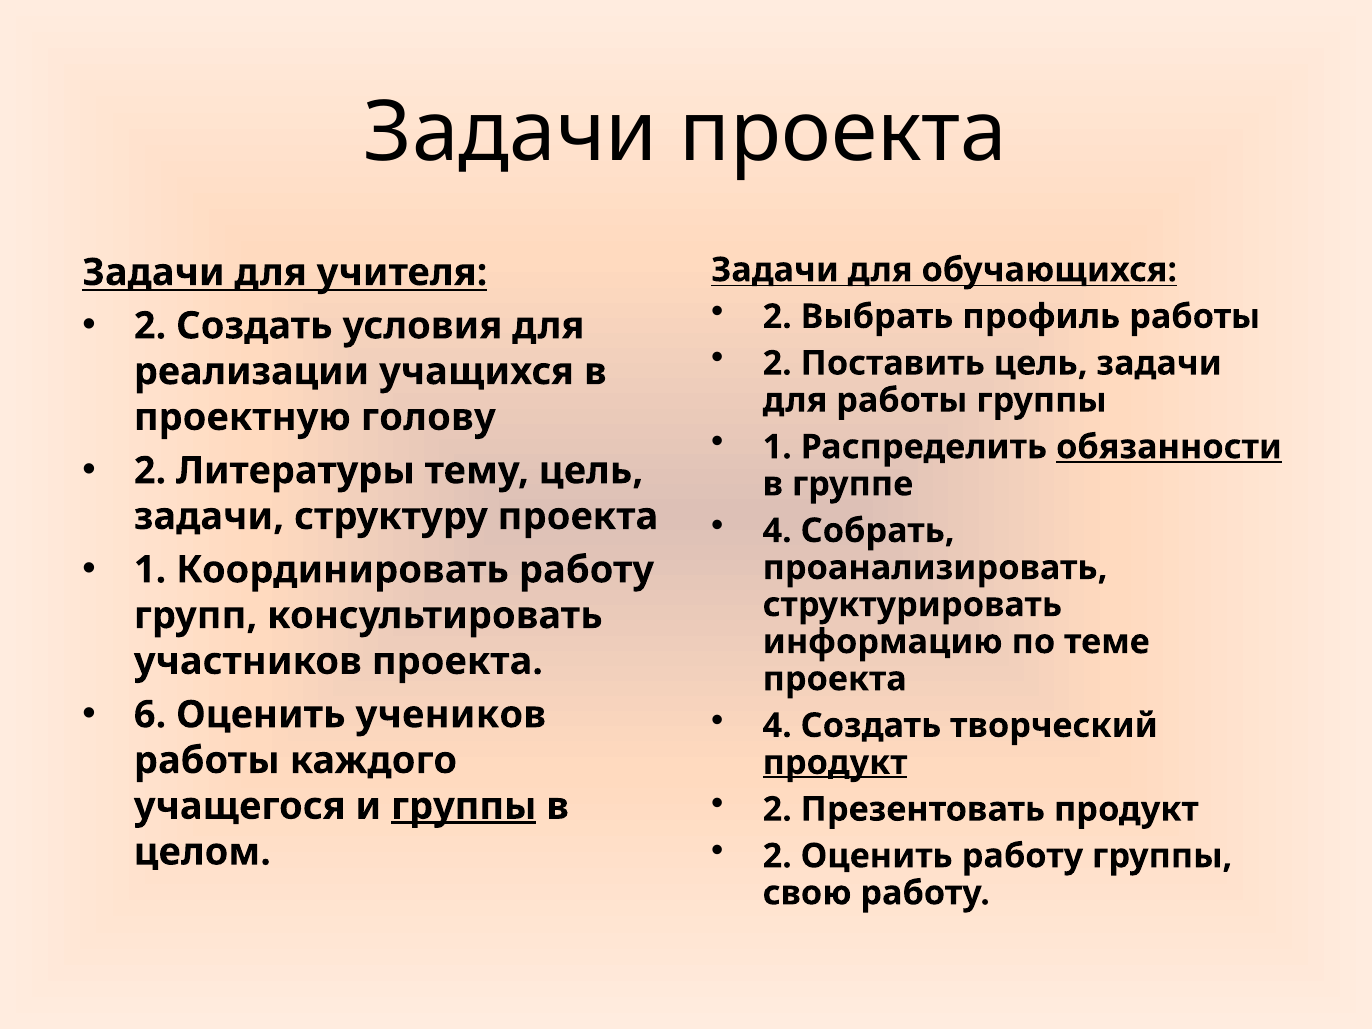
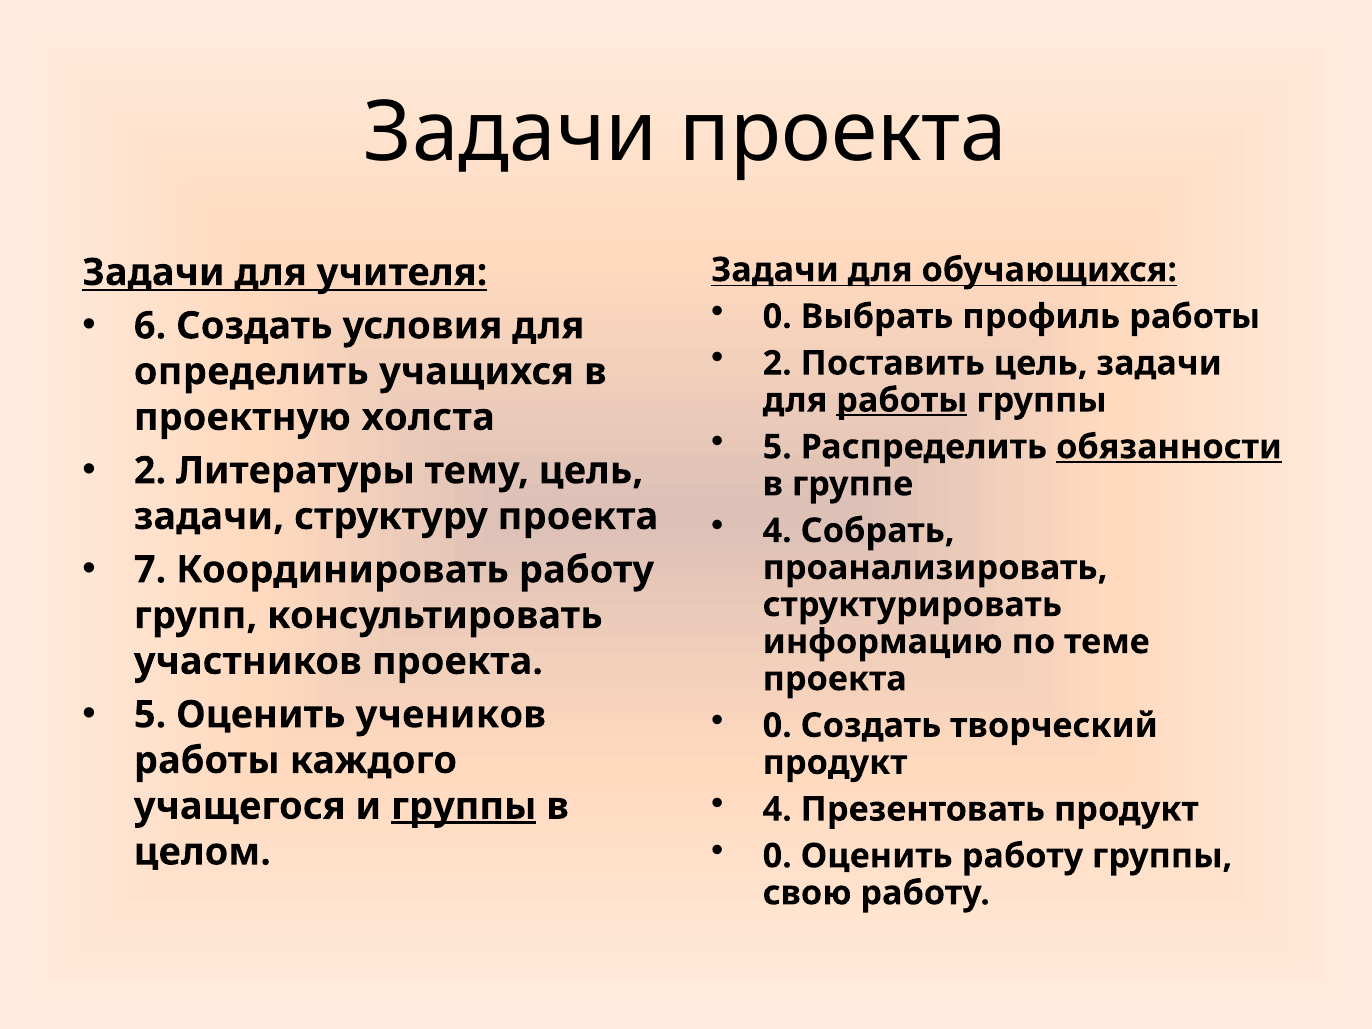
2 at (777, 317): 2 -> 0
2 at (150, 326): 2 -> 6
реализации: реализации -> определить
работы at (902, 400) underline: none -> present
голову: голову -> холста
1 at (777, 447): 1 -> 5
1 at (150, 570): 1 -> 7
6 at (150, 715): 6 -> 5
4 at (777, 726): 4 -> 0
продукт at (835, 763) underline: present -> none
2 at (777, 809): 2 -> 4
2 at (777, 856): 2 -> 0
